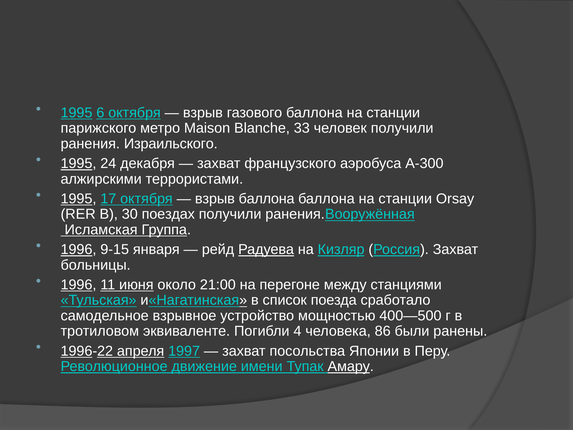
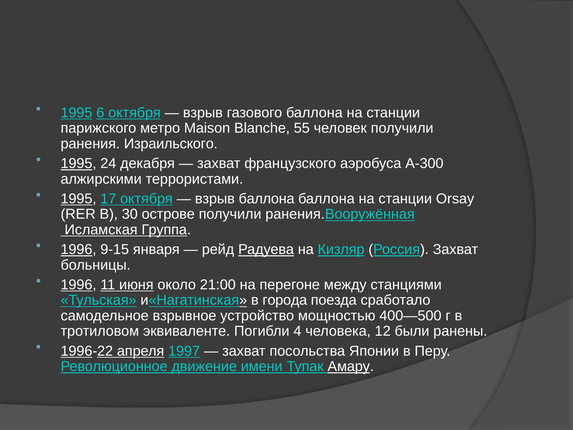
33: 33 -> 55
поездах: поездах -> острове
список: список -> города
86: 86 -> 12
